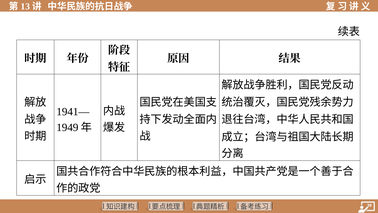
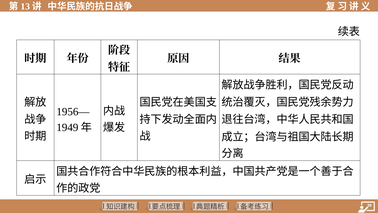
1941—: 1941— -> 1956—
